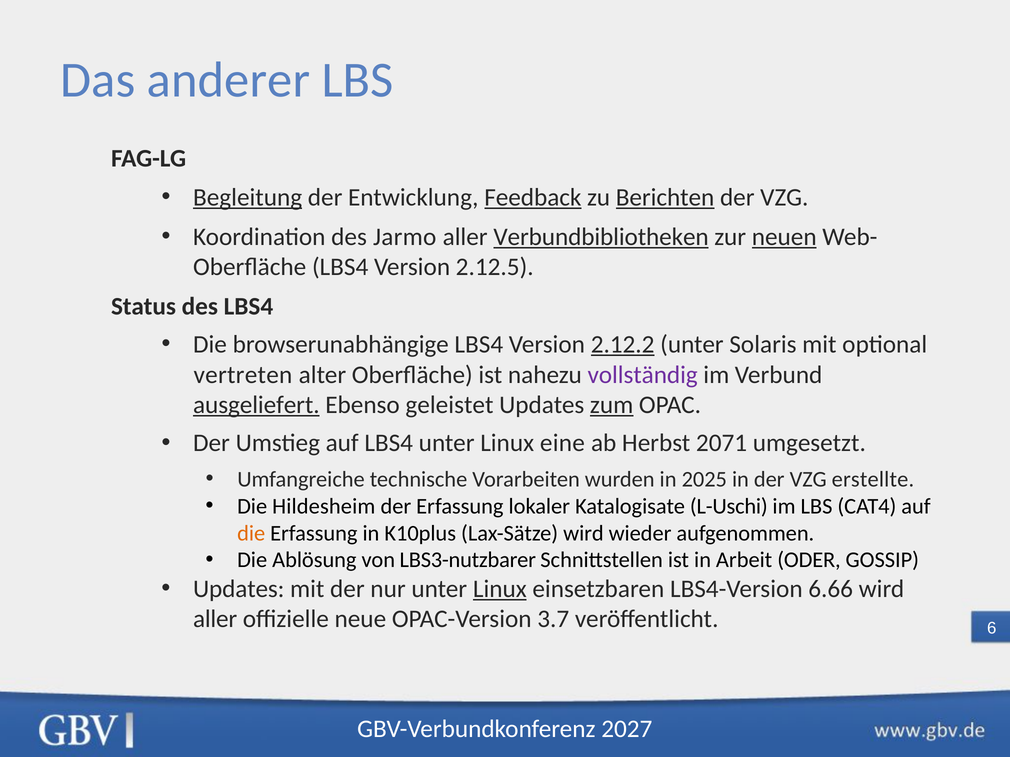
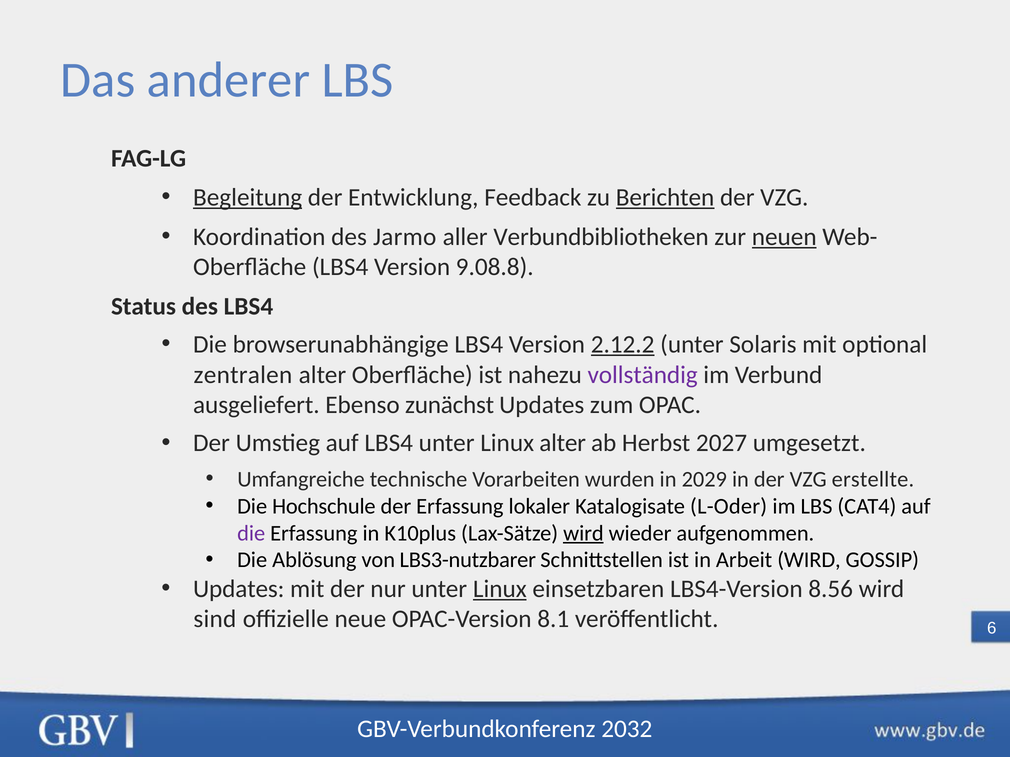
Feedback underline: present -> none
Verbundbibliotheken underline: present -> none
2.12.5: 2.12.5 -> 9.08.8
vertreten: vertreten -> zentralen
ausgeliefert underline: present -> none
geleistet: geleistet -> zunächst
zum underline: present -> none
Linux eine: eine -> alter
2071: 2071 -> 2027
2025: 2025 -> 2029
Hildesheim: Hildesheim -> Hochschule
L-Uschi: L-Uschi -> L-Oder
die at (251, 534) colour: orange -> purple
wird at (583, 534) underline: none -> present
Arbeit ODER: ODER -> WIRD
6.66: 6.66 -> 8.56
aller at (215, 620): aller -> sind
3.7: 3.7 -> 8.1
2027: 2027 -> 2032
